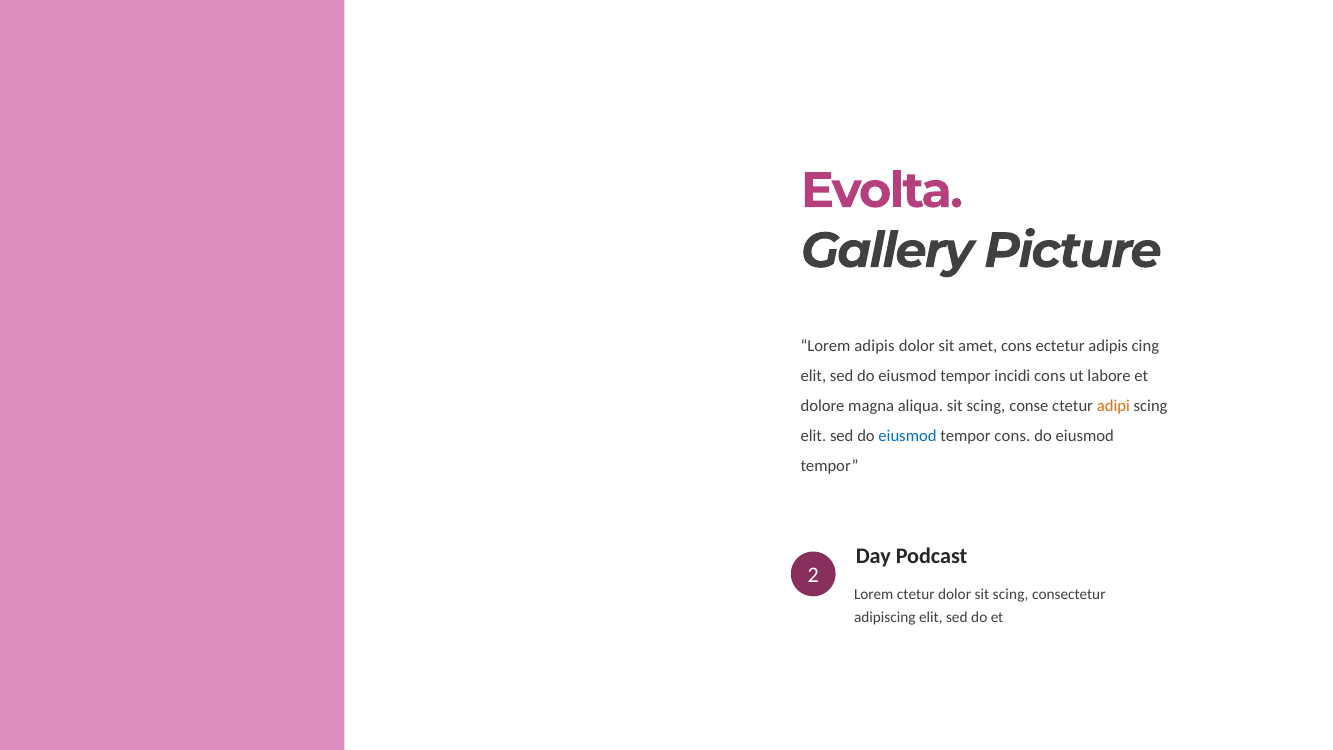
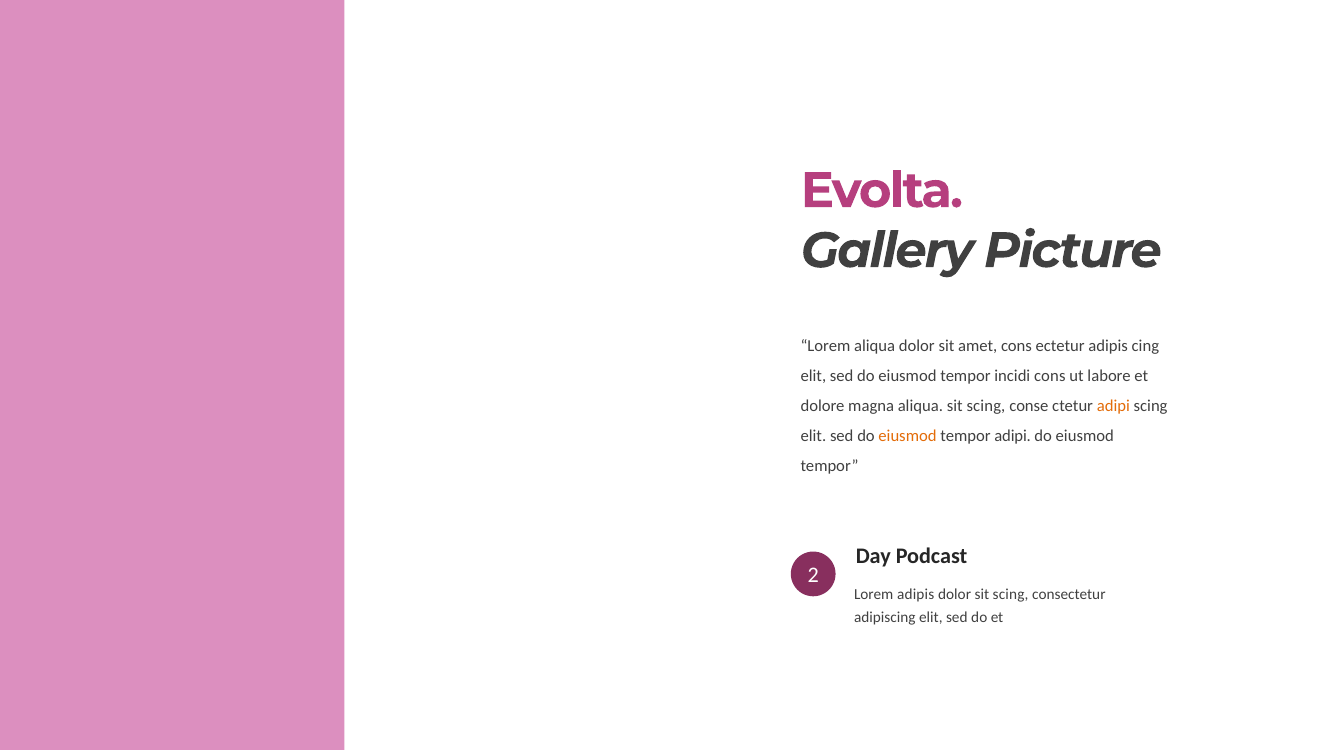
Lorem adipis: adipis -> aliqua
eiusmod at (907, 436) colour: blue -> orange
tempor cons: cons -> adipi
Lorem ctetur: ctetur -> adipis
